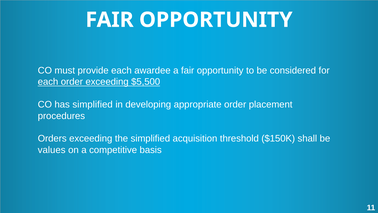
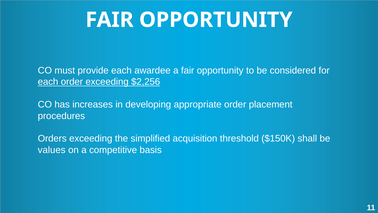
$5,500: $5,500 -> $2,256
has simplified: simplified -> increases
